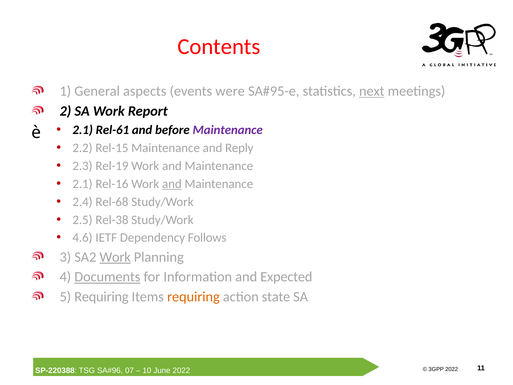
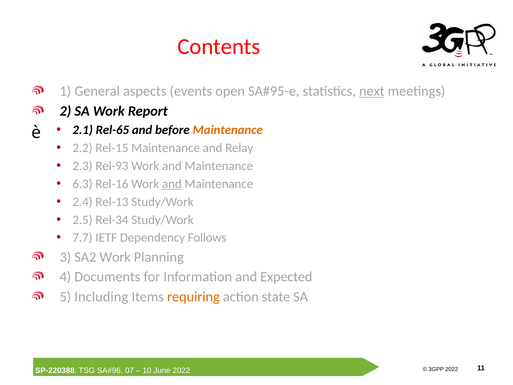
were: were -> open
Rel-61: Rel-61 -> Rel-65
Maintenance at (228, 130) colour: purple -> orange
Reply: Reply -> Relay
Rel-19: Rel-19 -> Rel-93
2.1 at (82, 184): 2.1 -> 6.3
Rel-68: Rel-68 -> Rel-13
Rel-38: Rel-38 -> Rel-34
4.6: 4.6 -> 7.7
Work at (115, 257) underline: present -> none
Documents underline: present -> none
5 Requiring: Requiring -> Including
